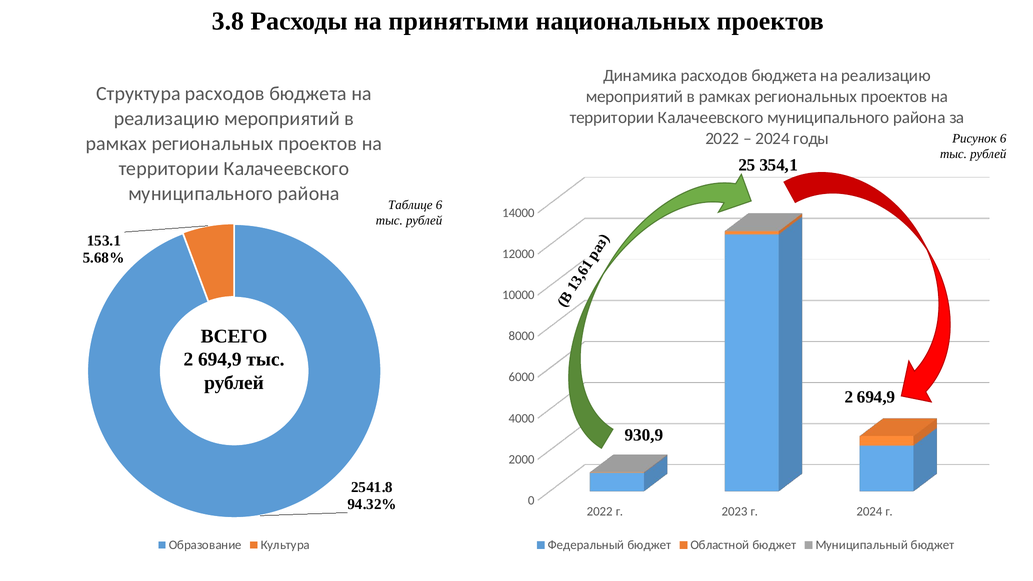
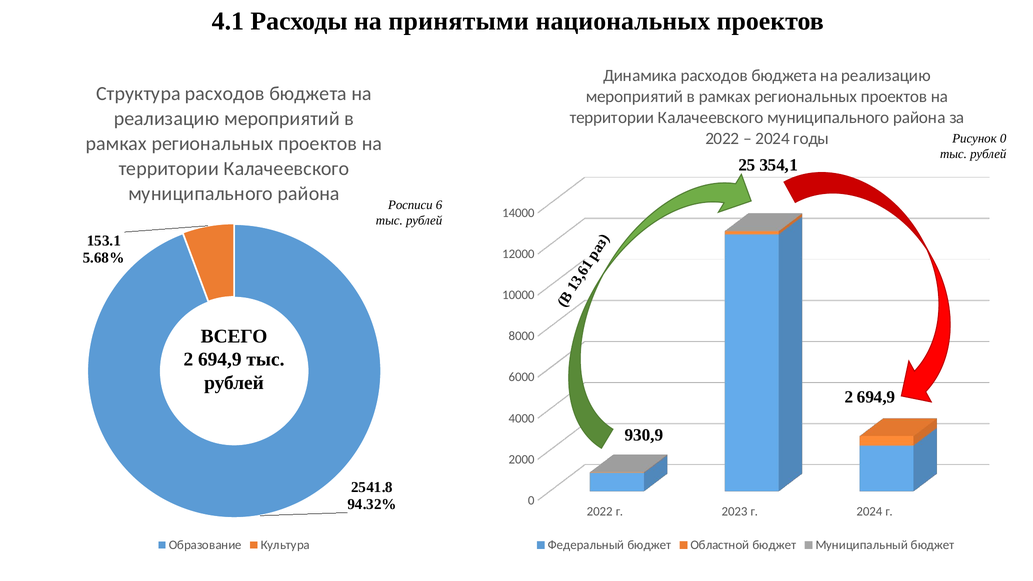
3.8: 3.8 -> 4.1
Рисунок 6: 6 -> 0
Таблице: Таблице -> Росписи
